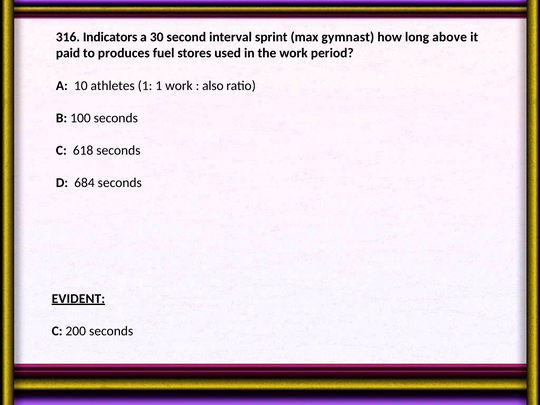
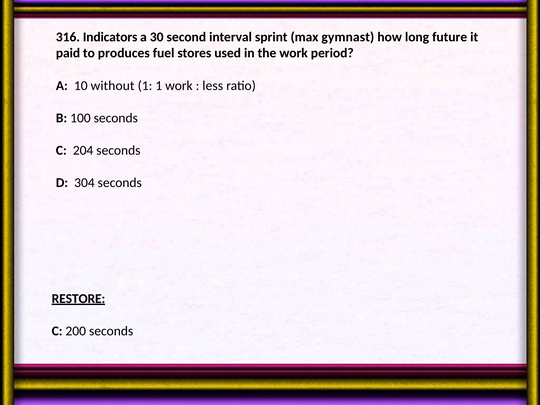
above: above -> future
athletes: athletes -> without
also: also -> less
618: 618 -> 204
684: 684 -> 304
EVIDENT: EVIDENT -> RESTORE
